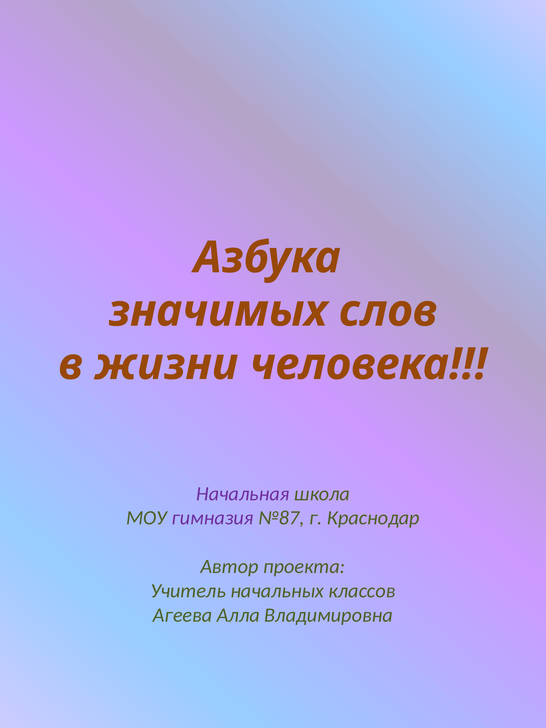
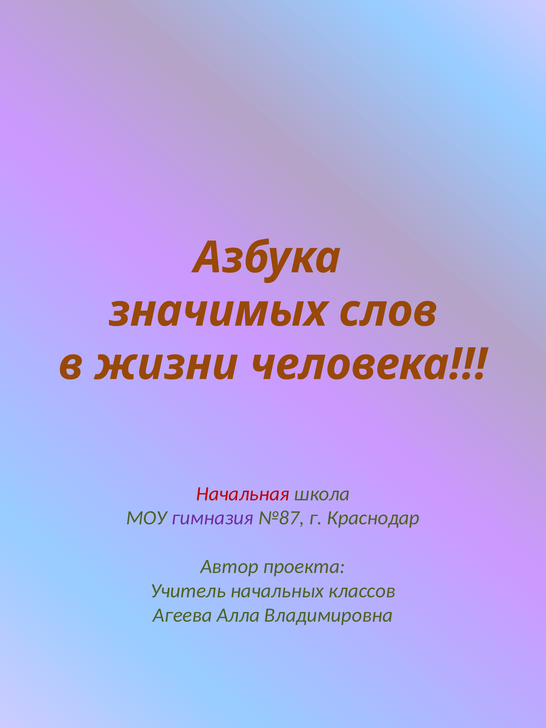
Начальная colour: purple -> red
